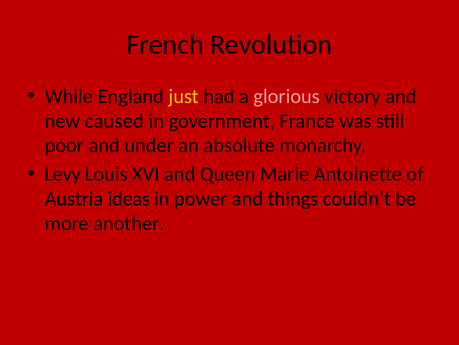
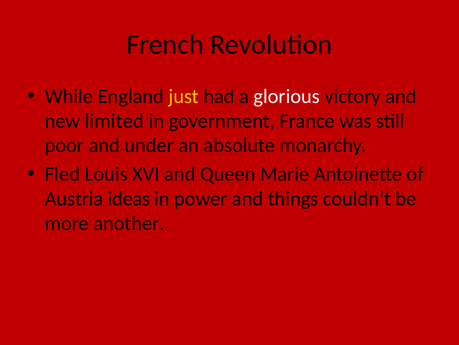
glorious colour: pink -> white
caused: caused -> limited
Levy: Levy -> Fled
